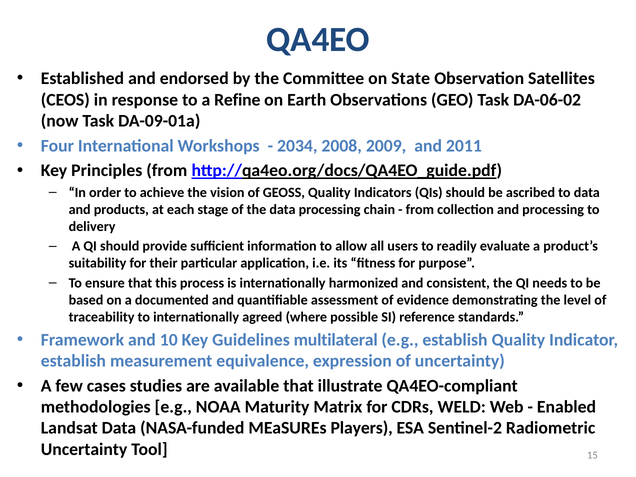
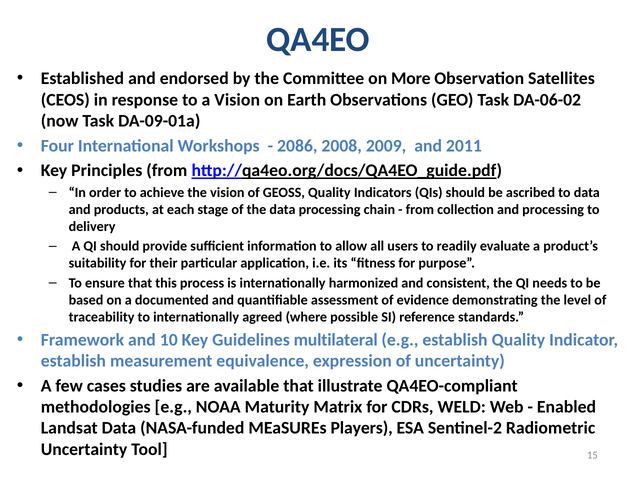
State: State -> More
a Refine: Refine -> Vision
2034: 2034 -> 2086
